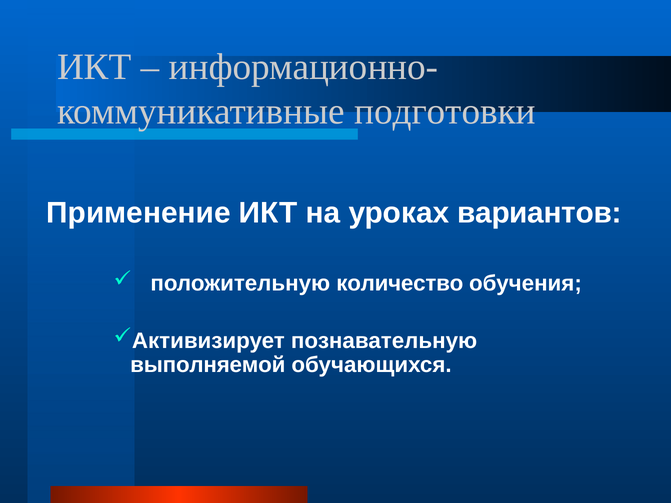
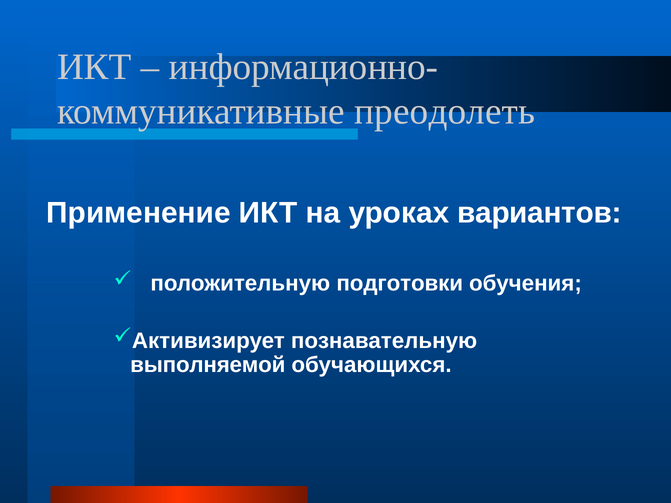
подготовки: подготовки -> преодолеть
количество: количество -> подготовки
